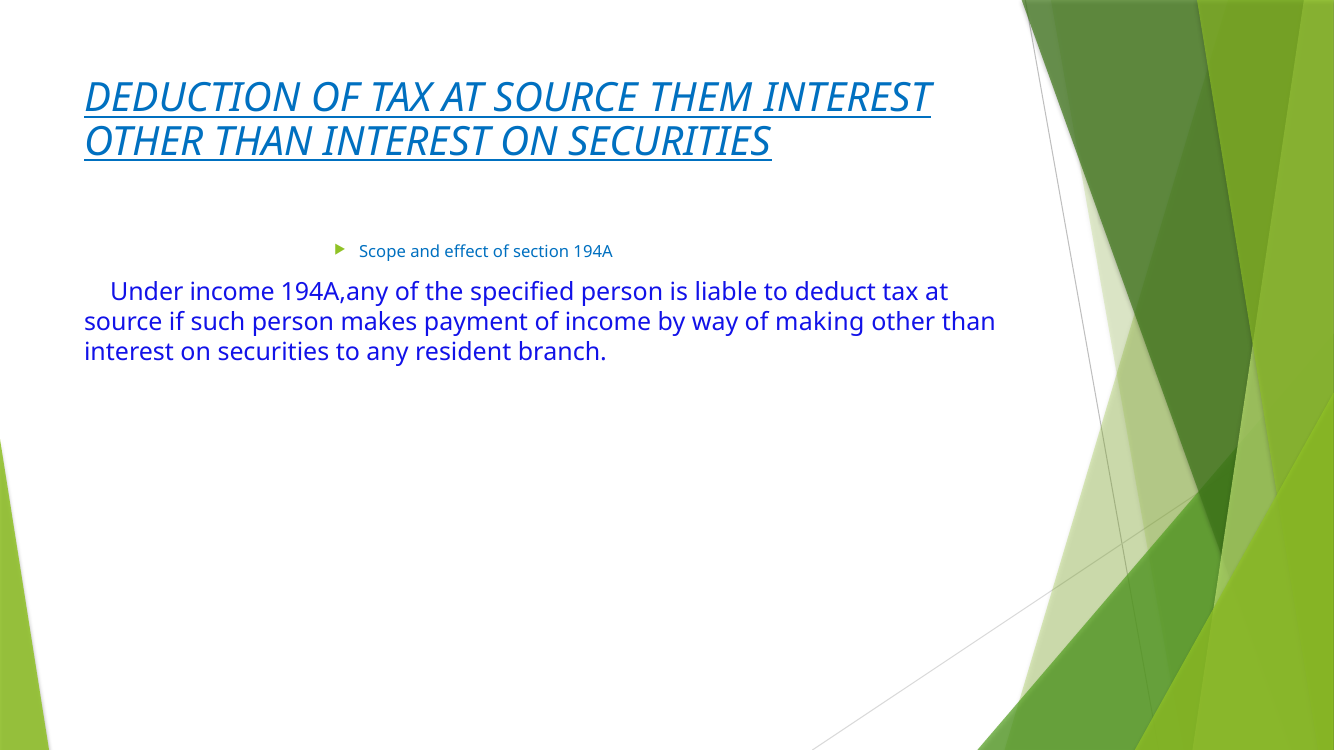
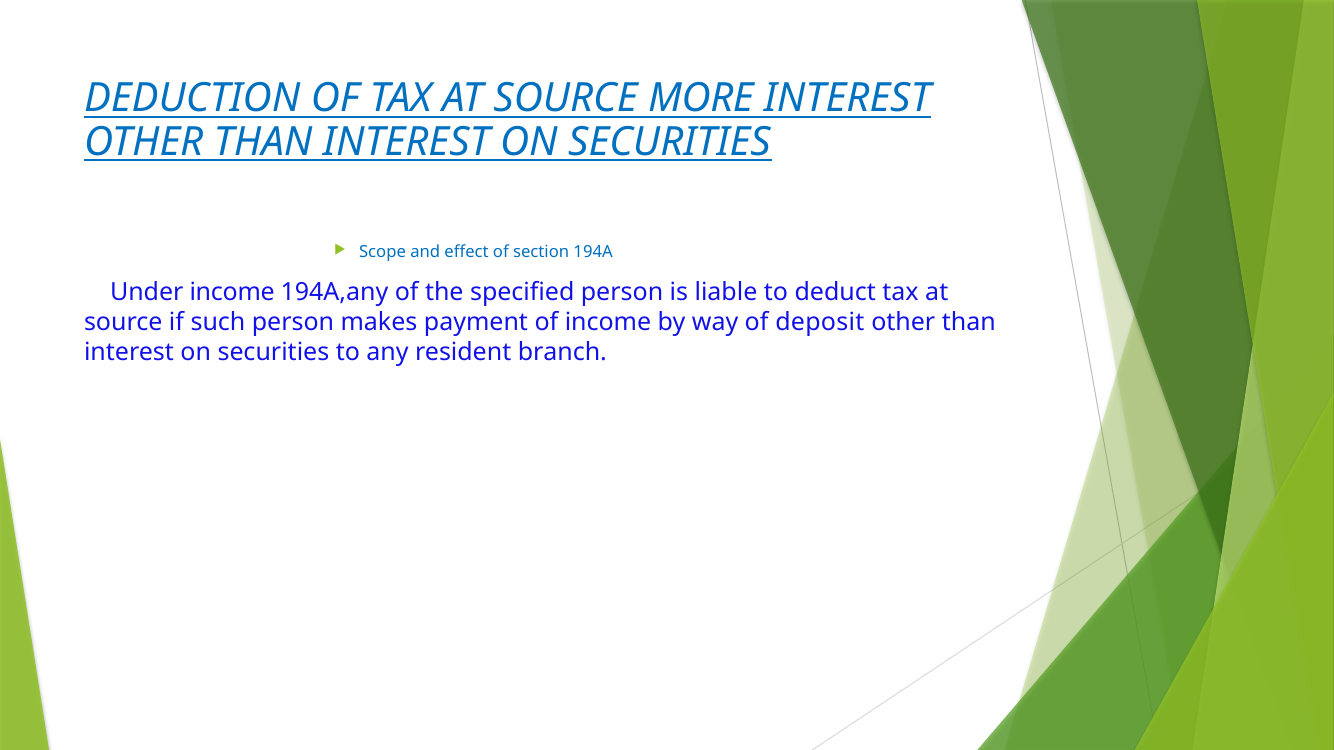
THEM: THEM -> MORE
making: making -> deposit
